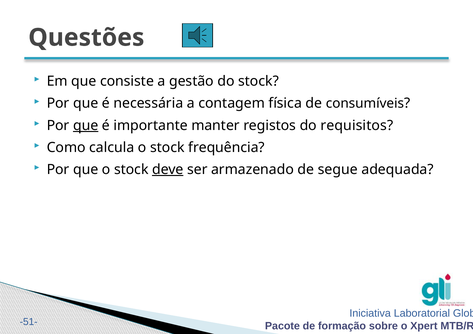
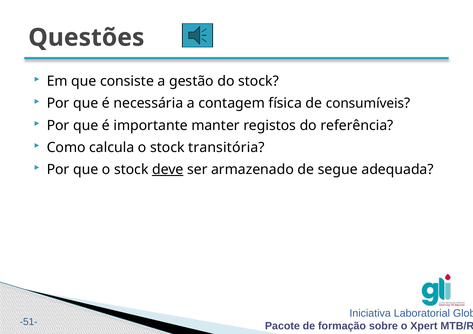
que at (86, 125) underline: present -> none
requisitos: requisitos -> referência
frequência: frequência -> transitória
